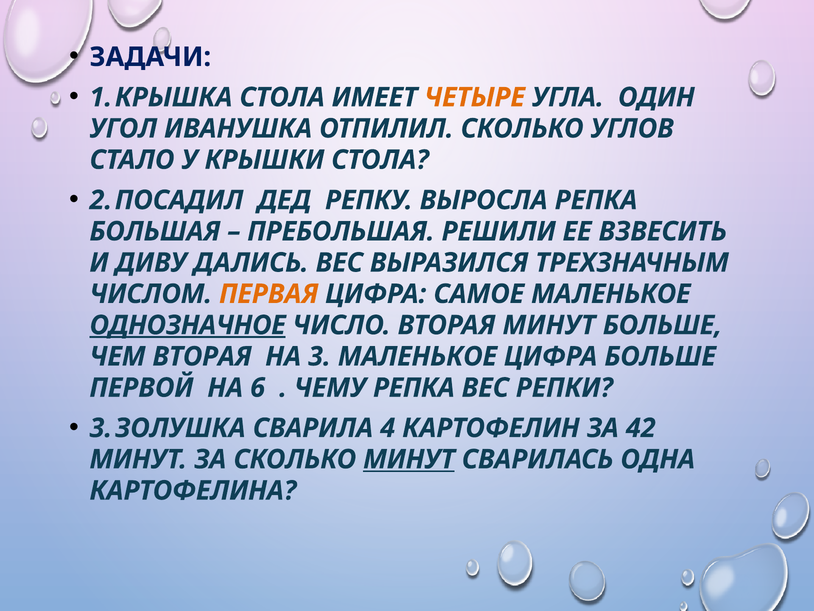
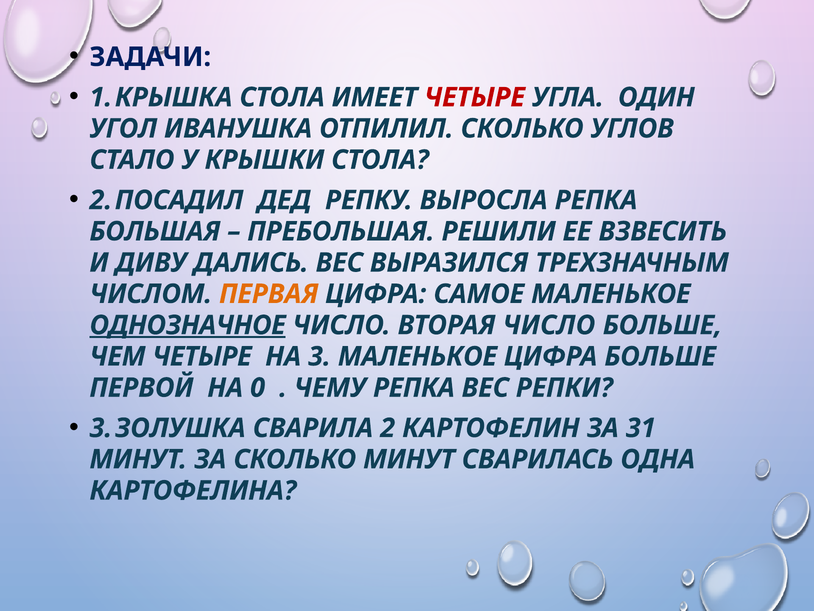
ЧЕТЫРЕ at (475, 97) colour: orange -> red
ВТОРАЯ МИНУТ: МИНУТ -> ЧИСЛО
ЧЕМ ВТОРАЯ: ВТОРАЯ -> ЧЕТЫРЕ
6: 6 -> 0
4: 4 -> 2
42: 42 -> 31
МИНУТ at (409, 459) underline: present -> none
